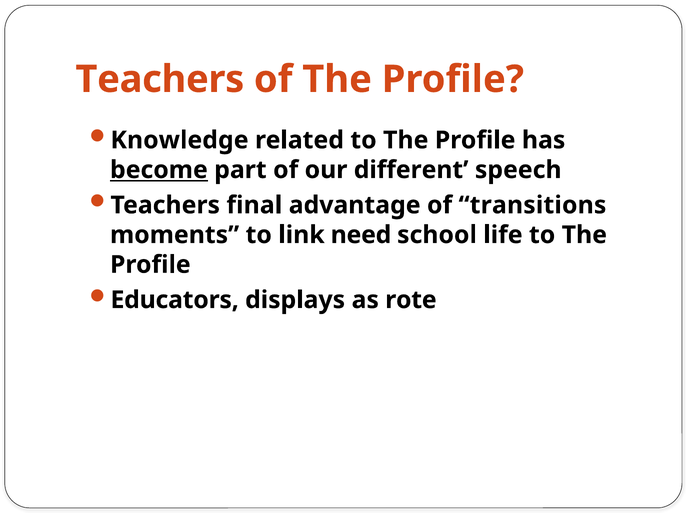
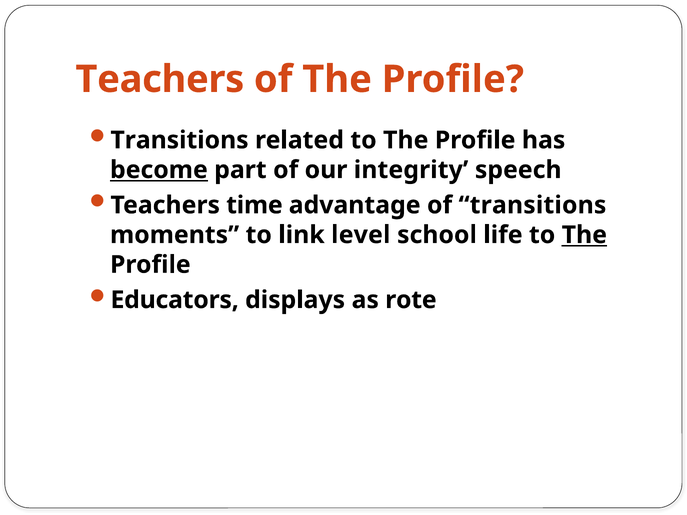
Knowledge at (179, 140): Knowledge -> Transitions
different: different -> integrity
final: final -> time
need: need -> level
The at (584, 235) underline: none -> present
